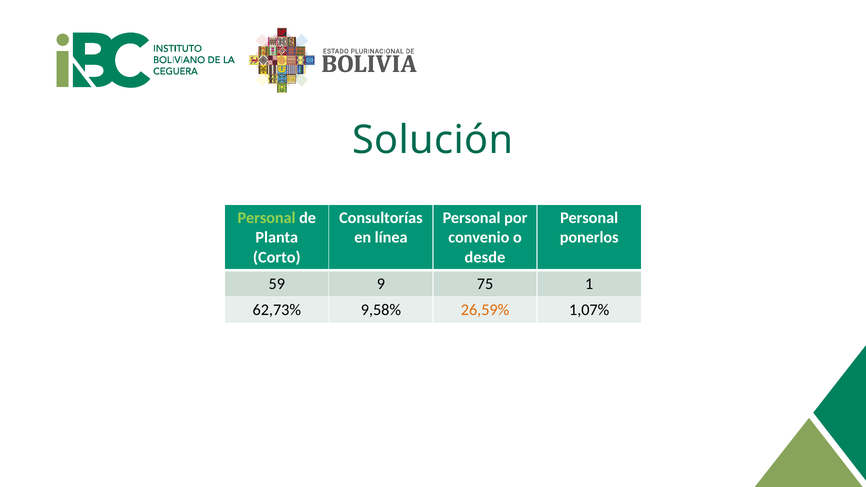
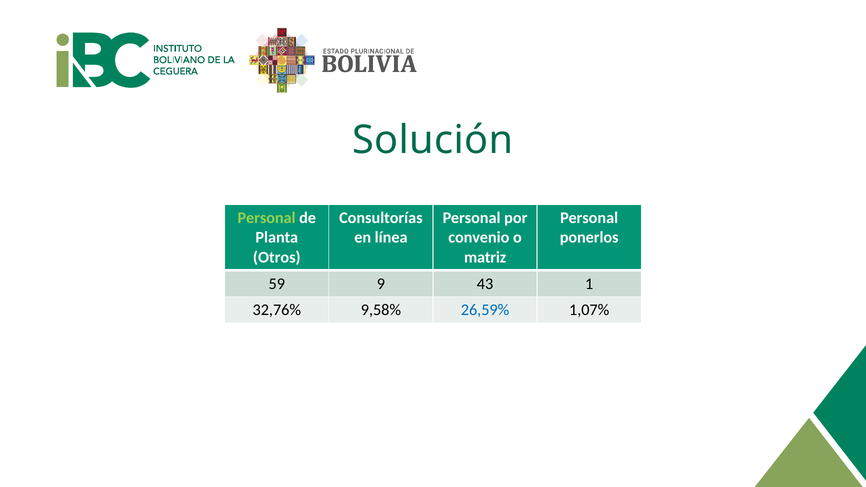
Corto: Corto -> Otros
desde: desde -> matriz
75: 75 -> 43
62,73%: 62,73% -> 32,76%
26,59% colour: orange -> blue
